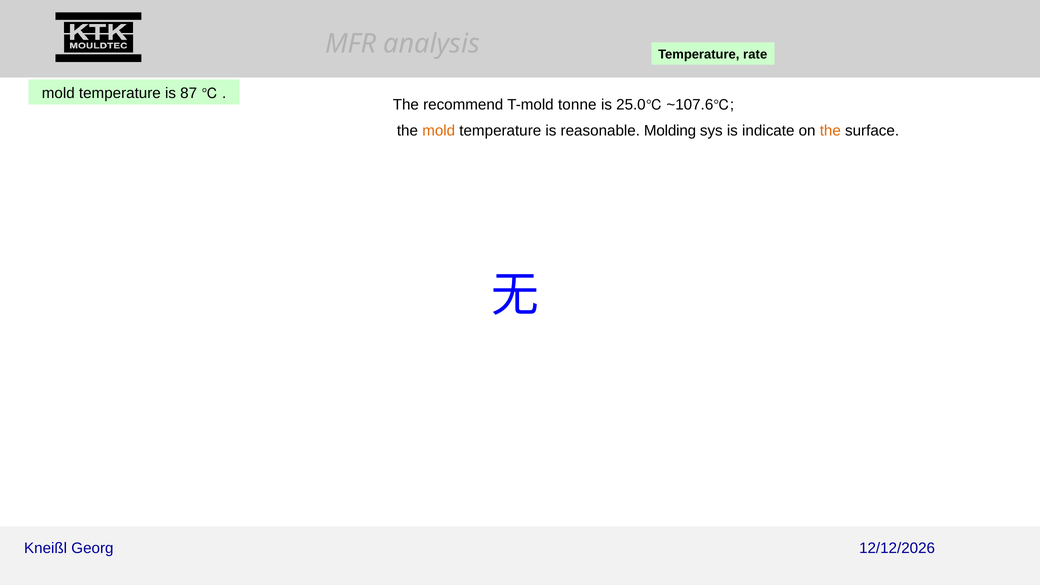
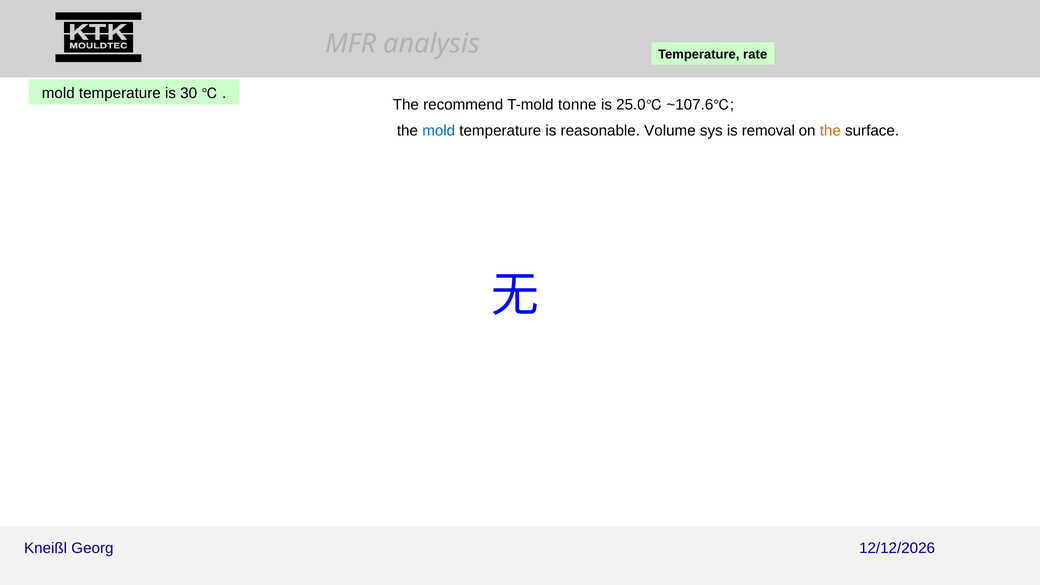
87: 87 -> 30
mold at (439, 131) colour: orange -> blue
Molding: Molding -> Volume
indicate: indicate -> removal
